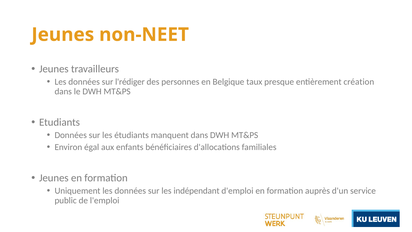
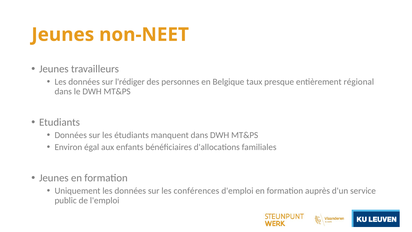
création: création -> régional
indépendant: indépendant -> conférences
